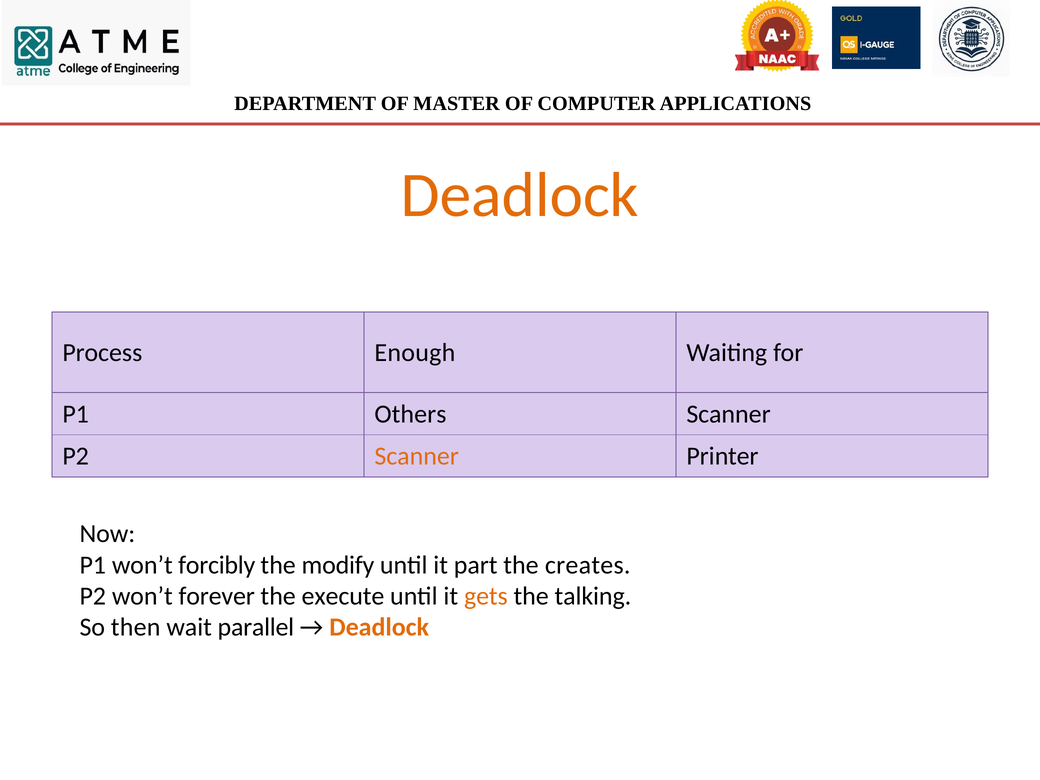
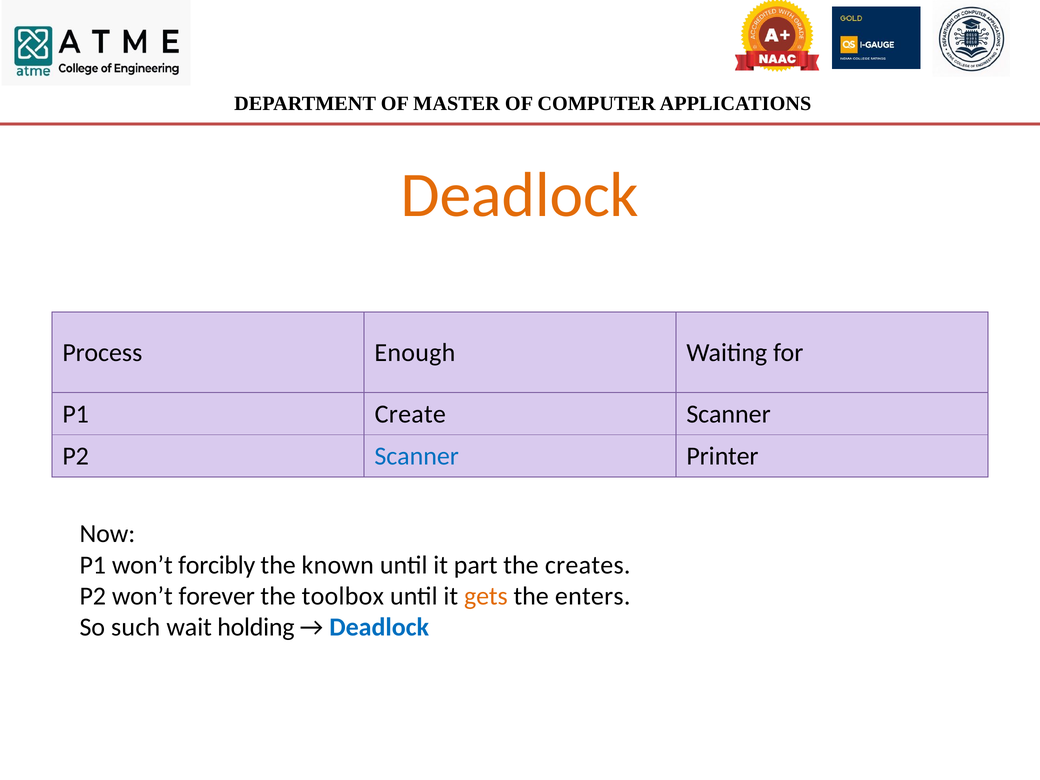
Others: Others -> Create
Scanner at (417, 456) colour: orange -> blue
modify: modify -> known
execute: execute -> toolbox
talking: talking -> enters
then: then -> such
parallel: parallel -> holding
Deadlock at (379, 627) colour: orange -> blue
